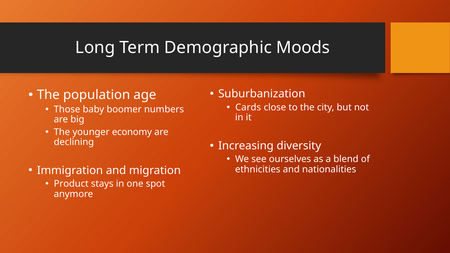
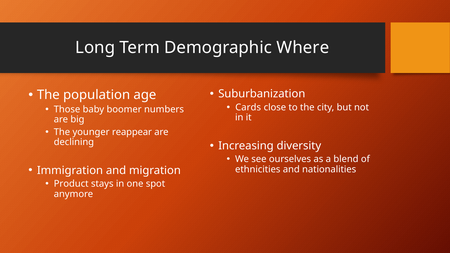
Moods: Moods -> Where
economy: economy -> reappear
